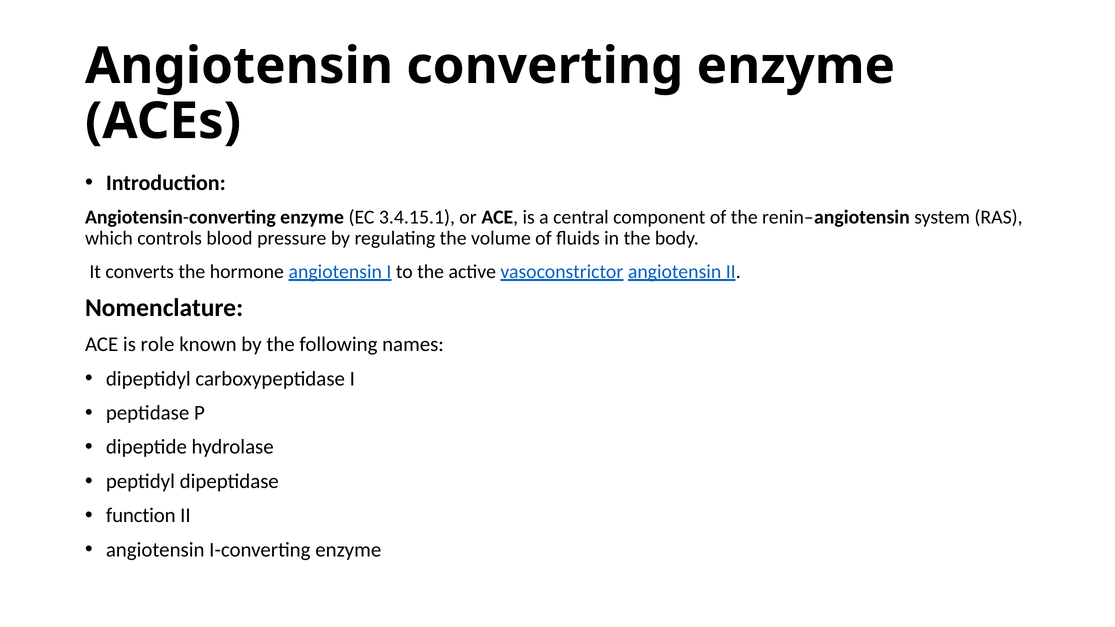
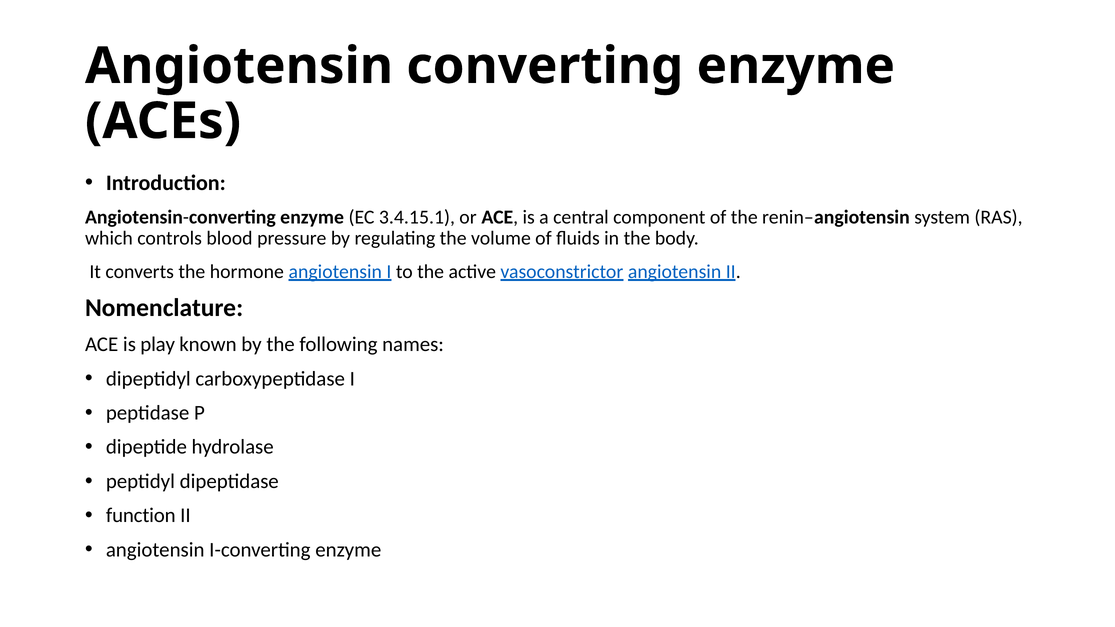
role: role -> play
